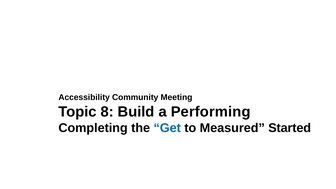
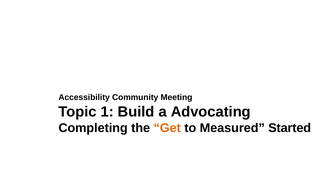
8: 8 -> 1
Performing: Performing -> Advocating
Get colour: blue -> orange
